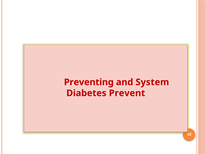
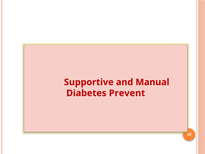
Preventing: Preventing -> Supportive
System: System -> Manual
